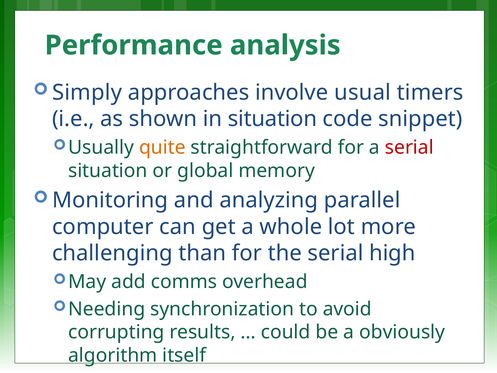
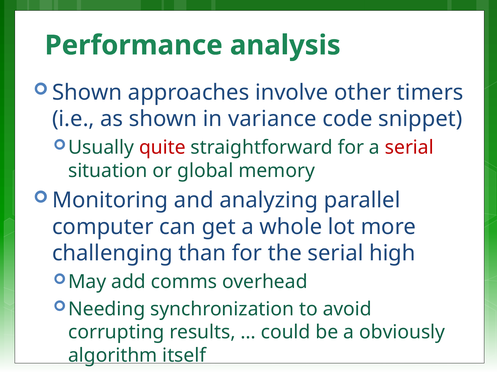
Simply at (87, 92): Simply -> Shown
usual: usual -> other
in situation: situation -> variance
quite colour: orange -> red
